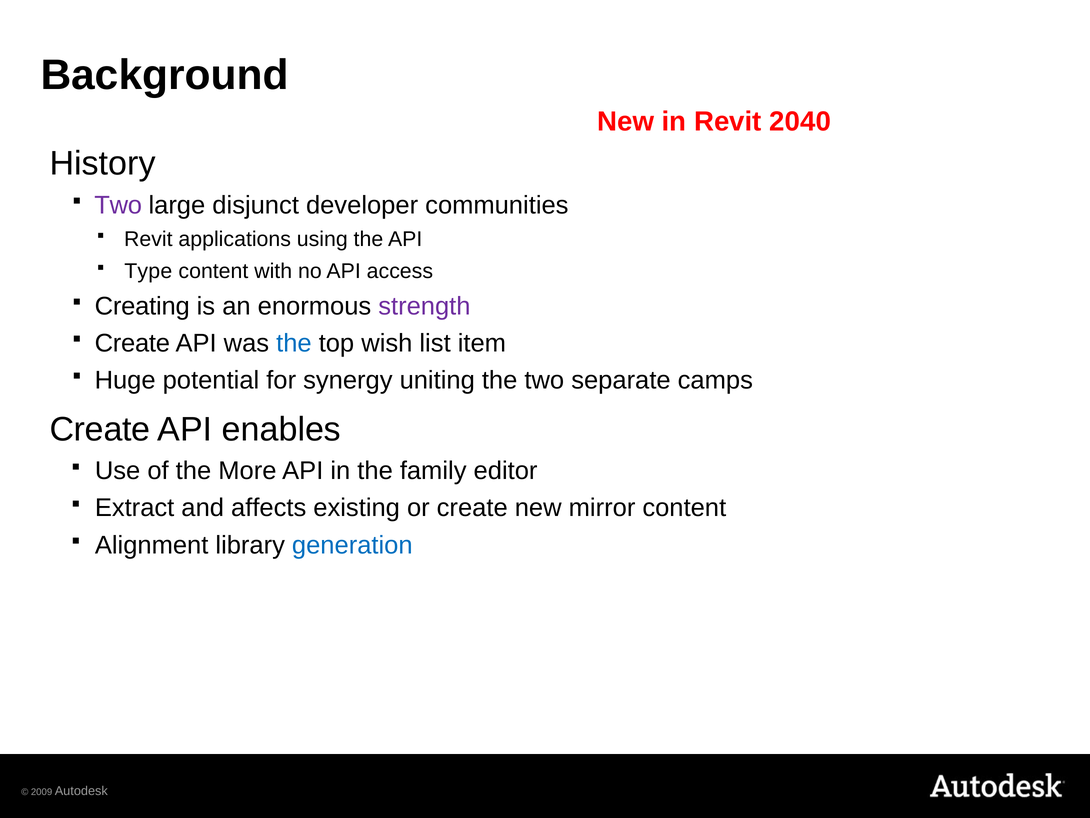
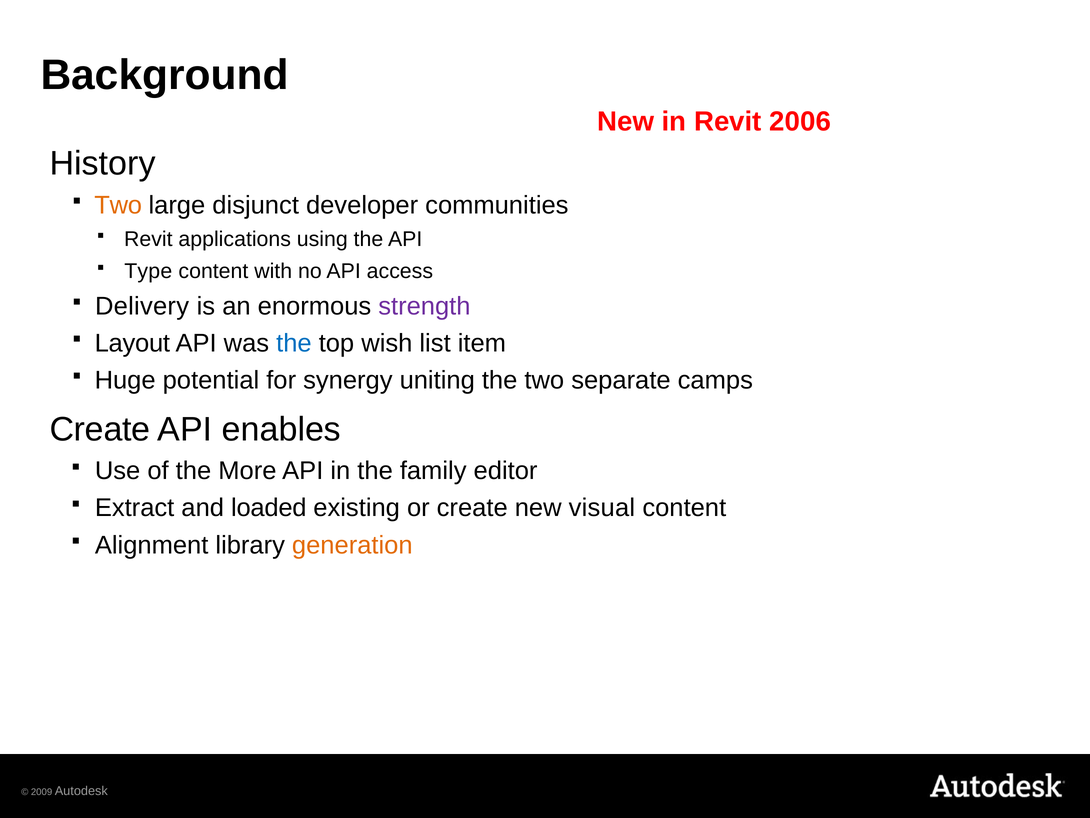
2040: 2040 -> 2006
Two at (118, 205) colour: purple -> orange
Creating: Creating -> Delivery
Create at (132, 343): Create -> Layout
affects: affects -> loaded
mirror: mirror -> visual
generation colour: blue -> orange
